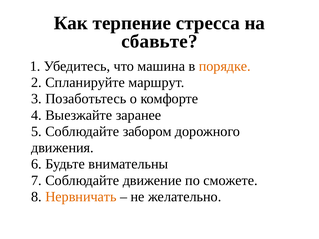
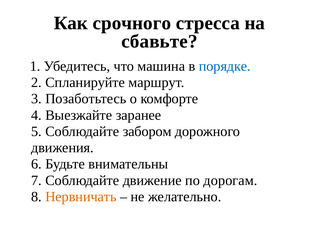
терпение: терпение -> срочного
порядке colour: orange -> blue
сможете: сможете -> дорогам
